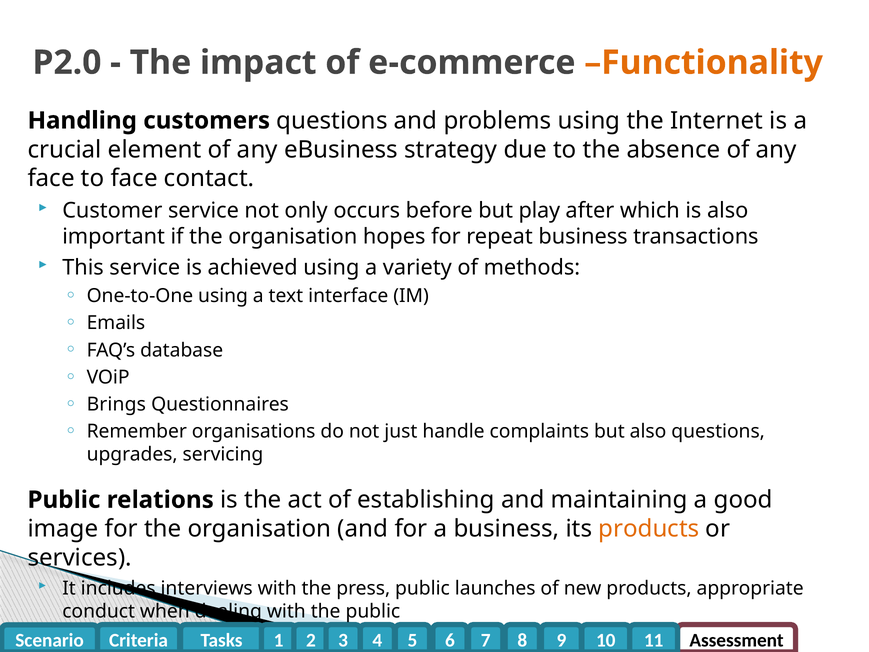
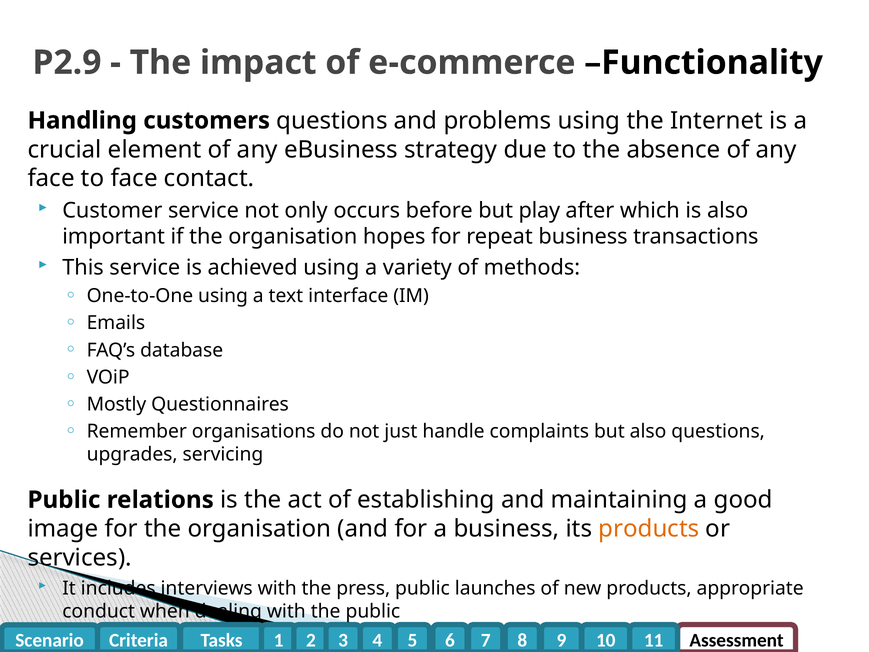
P2.0: P2.0 -> P2.9
Functionality colour: orange -> black
Brings: Brings -> Mostly
